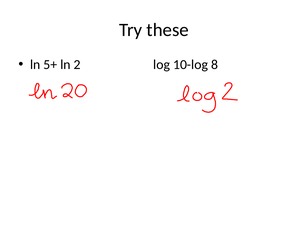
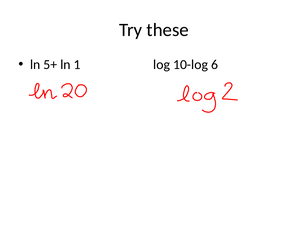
2: 2 -> 1
8: 8 -> 6
